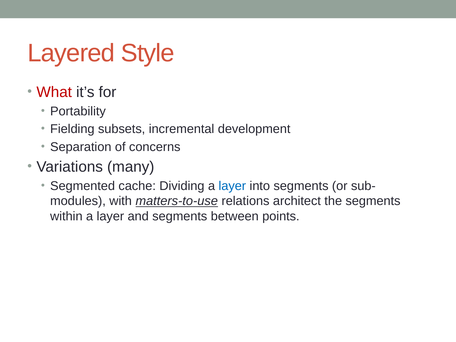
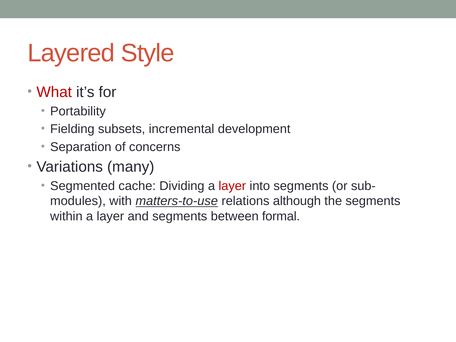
layer at (232, 186) colour: blue -> red
architect: architect -> although
points: points -> formal
